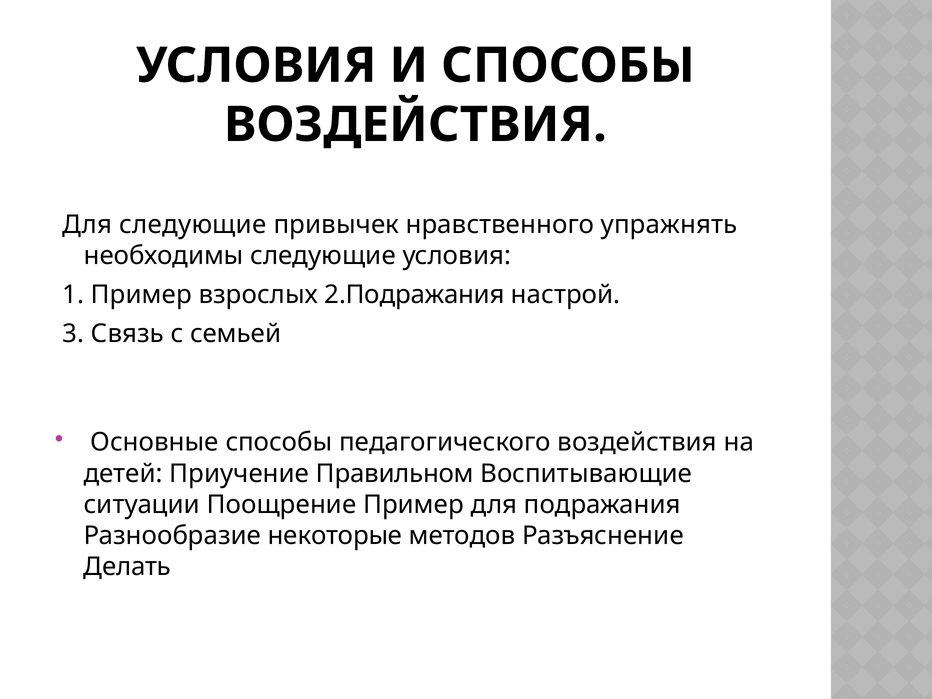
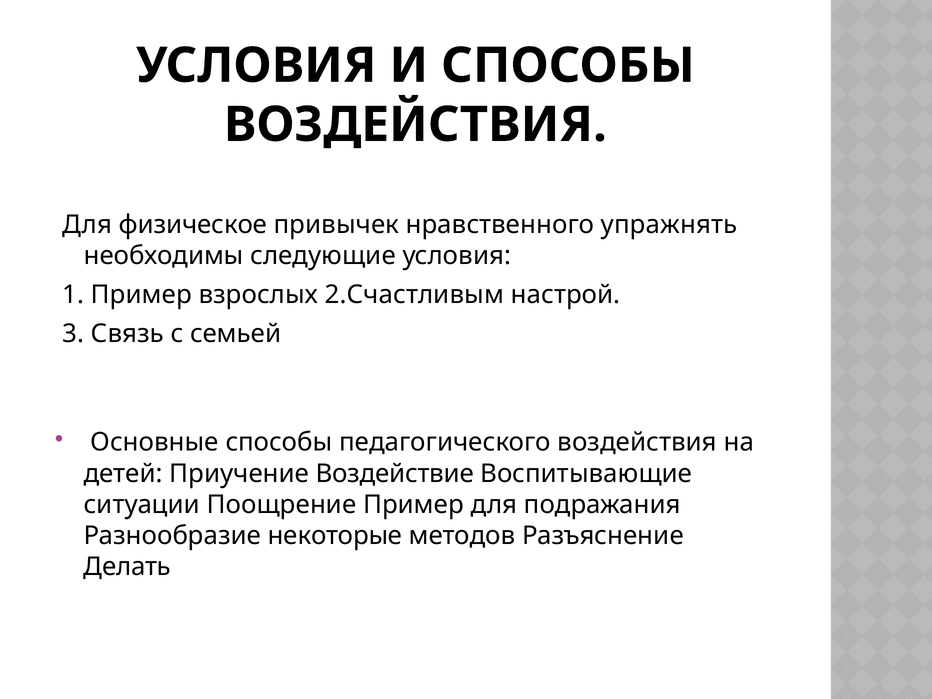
Для следующие: следующие -> физическое
2.Подражания: 2.Подражания -> 2.Счастливым
Правильном: Правильном -> Воздействие
